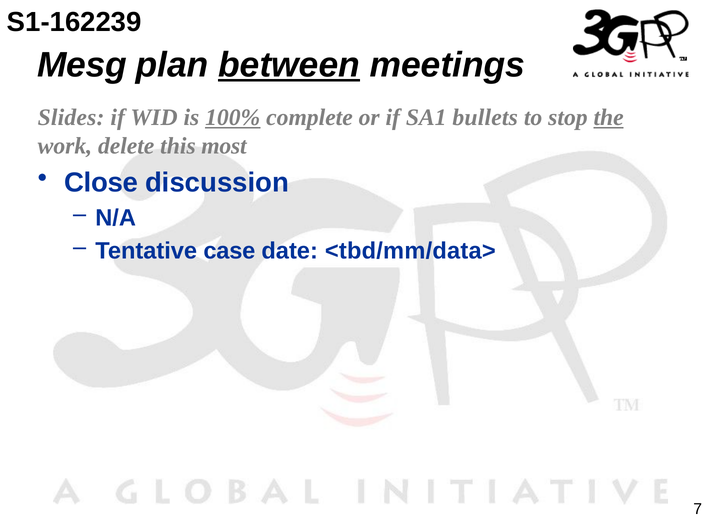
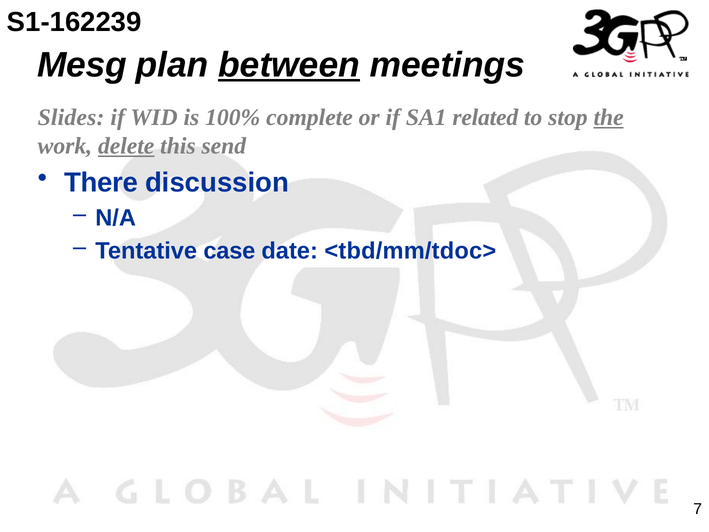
100% underline: present -> none
bullets: bullets -> related
delete underline: none -> present
most: most -> send
Close: Close -> There
<tbd/mm/data>: <tbd/mm/data> -> <tbd/mm/tdoc>
